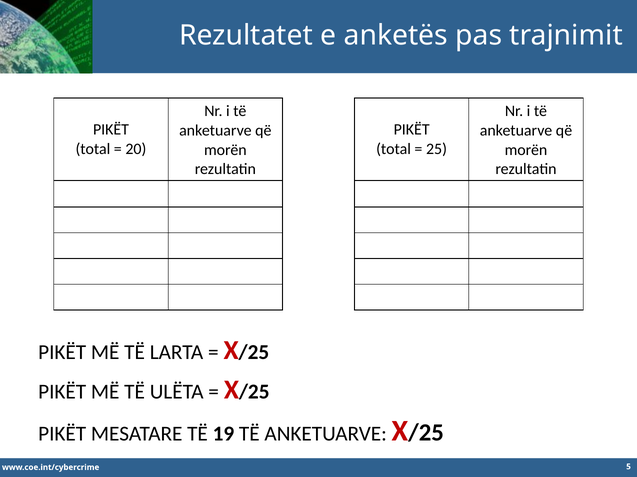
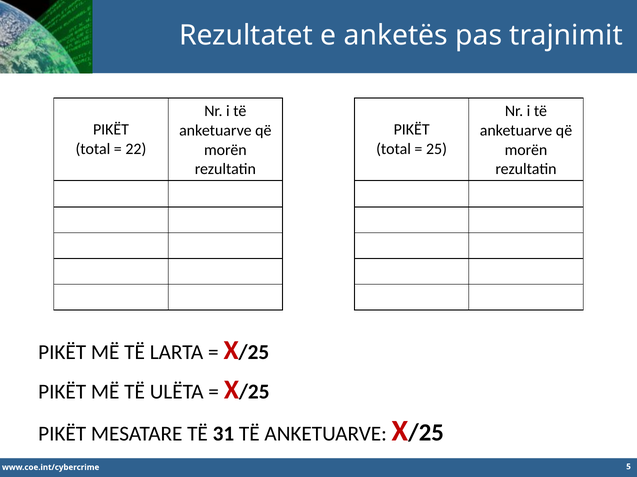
20: 20 -> 22
19: 19 -> 31
